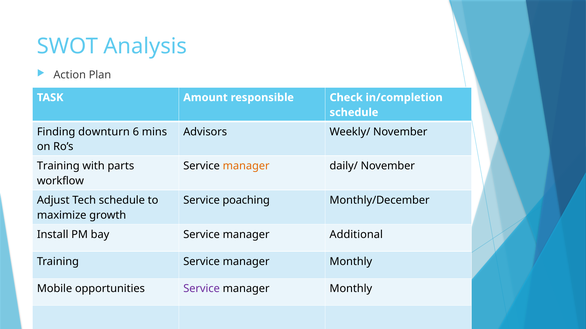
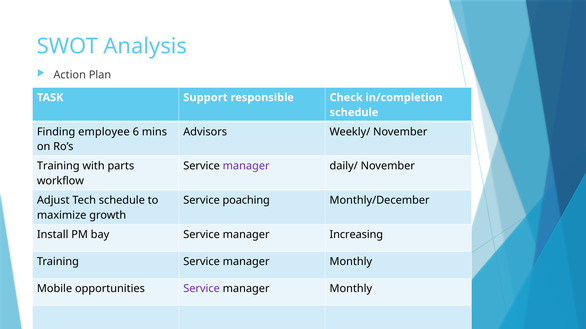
Amount: Amount -> Support
downturn: downturn -> employee
manager at (246, 166) colour: orange -> purple
Additional: Additional -> Increasing
